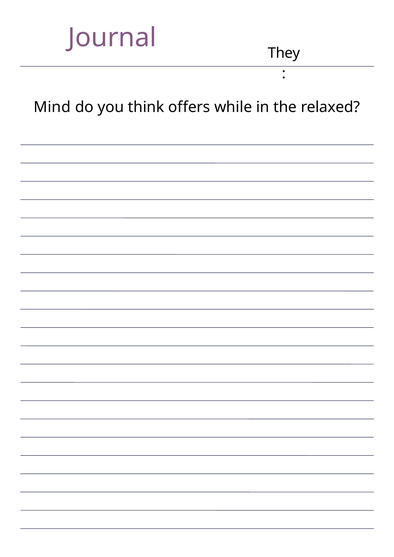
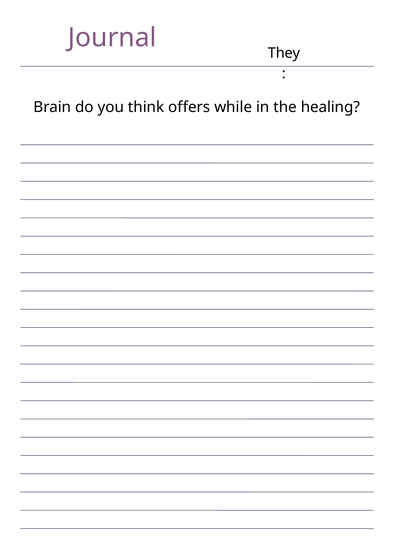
Mind: Mind -> Brain
relaxed: relaxed -> healing
